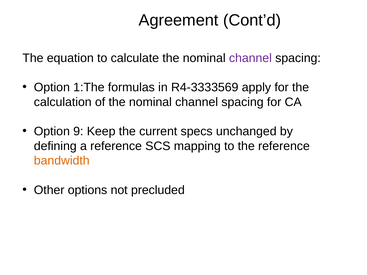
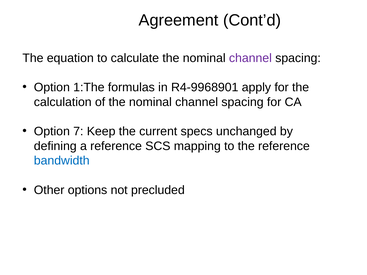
R4-3333569: R4-3333569 -> R4-9968901
9: 9 -> 7
bandwidth colour: orange -> blue
